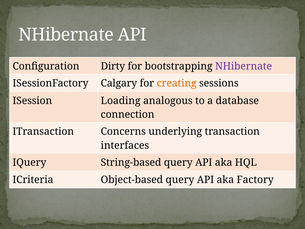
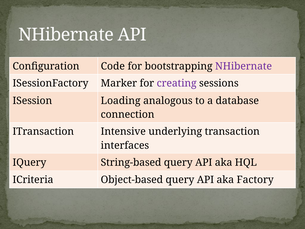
Dirty: Dirty -> Code
Calgary: Calgary -> Marker
creating colour: orange -> purple
Concerns: Concerns -> Intensive
